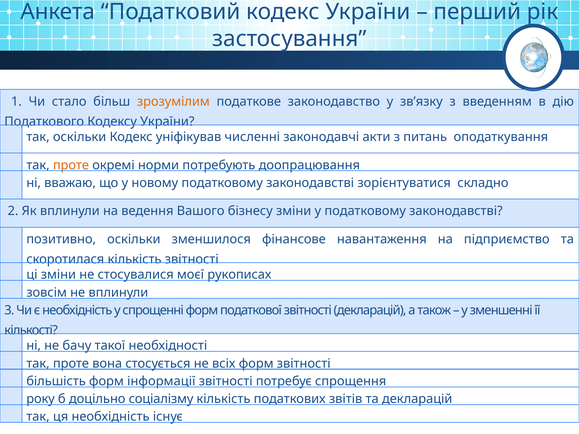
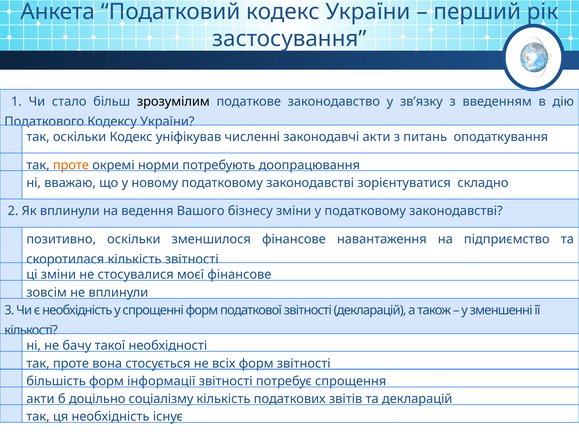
зрозумілим colour: orange -> black
моєї рукописах: рукописах -> фінансове
року at (41, 399): року -> акти
